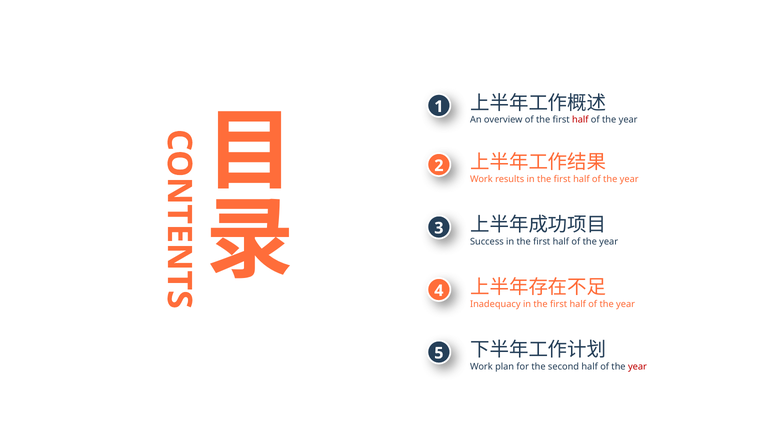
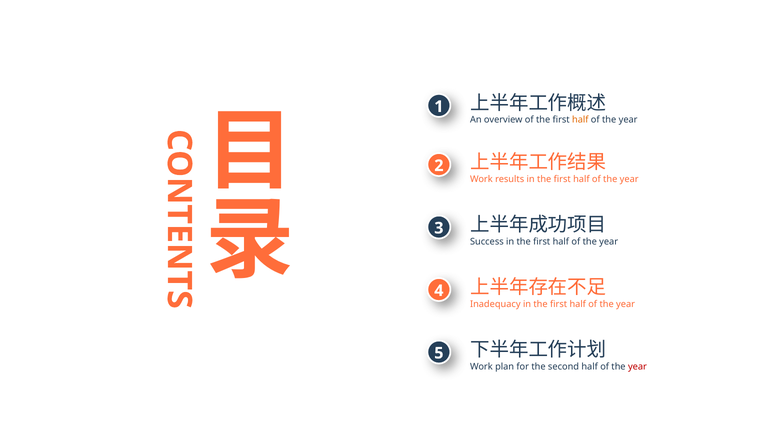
half at (580, 120) colour: red -> orange
